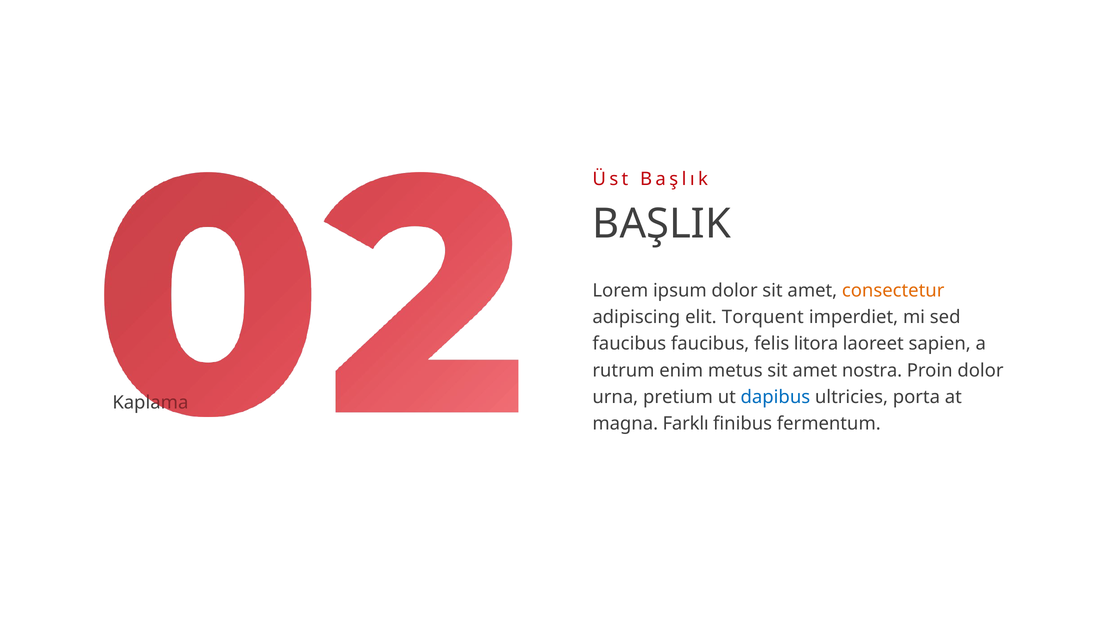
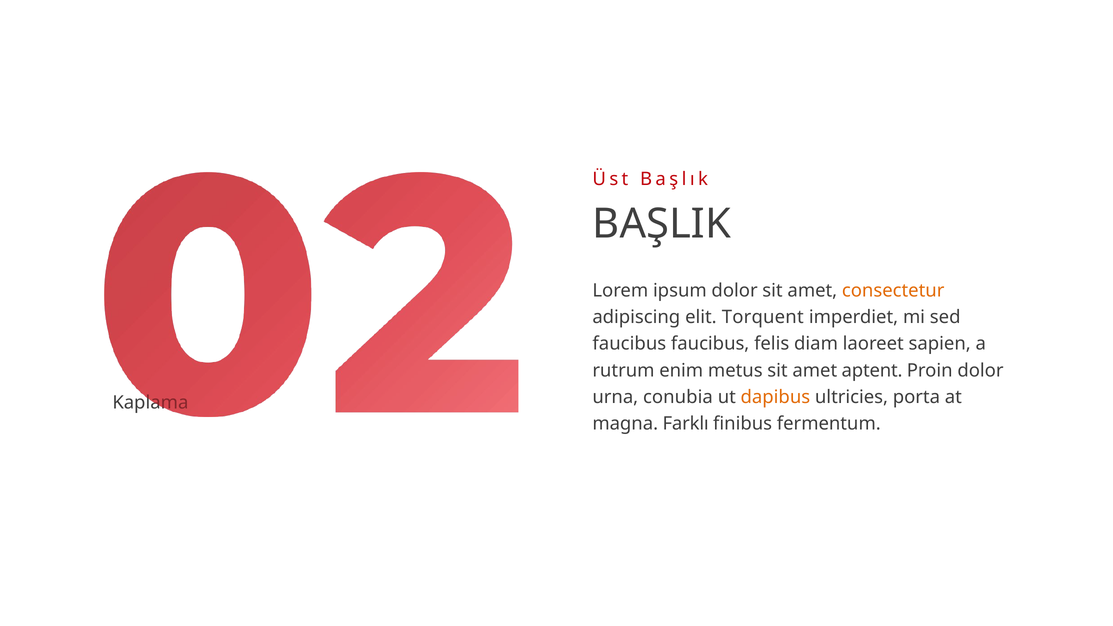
litora: litora -> diam
nostra: nostra -> aptent
pretium: pretium -> conubia
dapibus colour: blue -> orange
